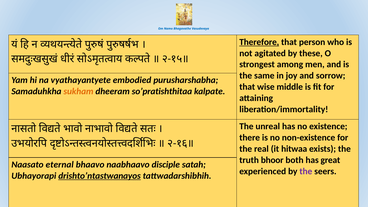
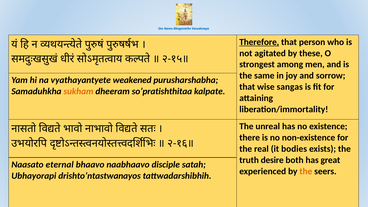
embodied: embodied -> weakened
middle: middle -> sangas
hitwaa: hitwaa -> bodies
bhoor: bhoor -> desire
the at (306, 171) colour: purple -> orange
drishto’ntastwanayos underline: present -> none
